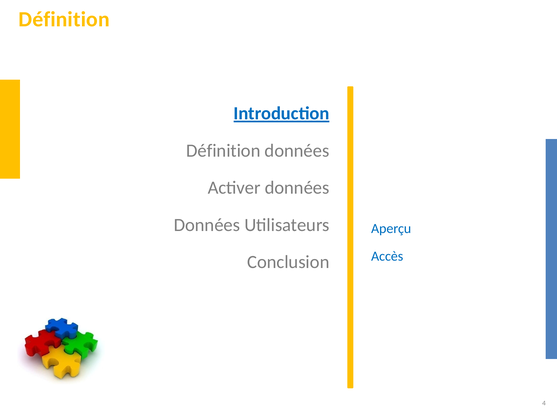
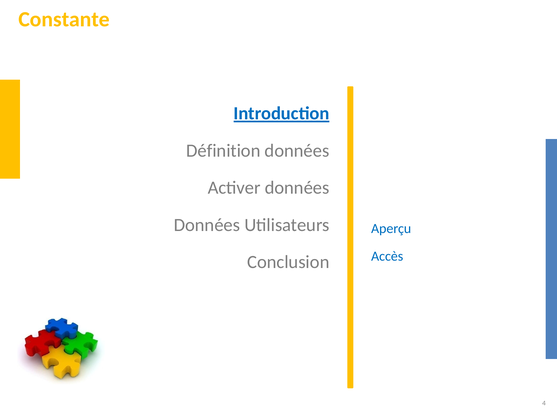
Définition at (64, 19): Définition -> Constante
